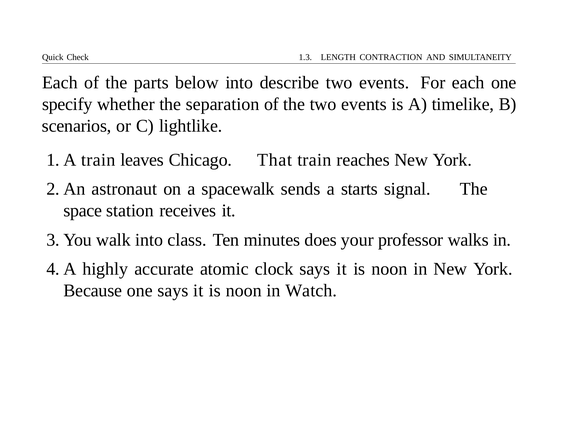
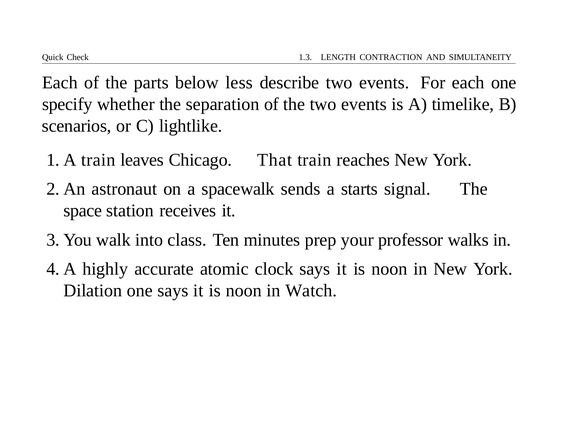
below into: into -> less
does: does -> prep
Because: Because -> Dilation
